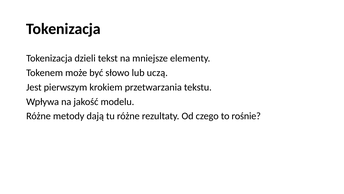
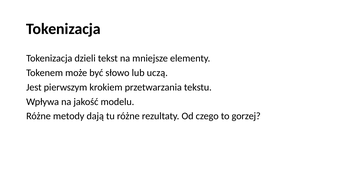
rośnie: rośnie -> gorzej
